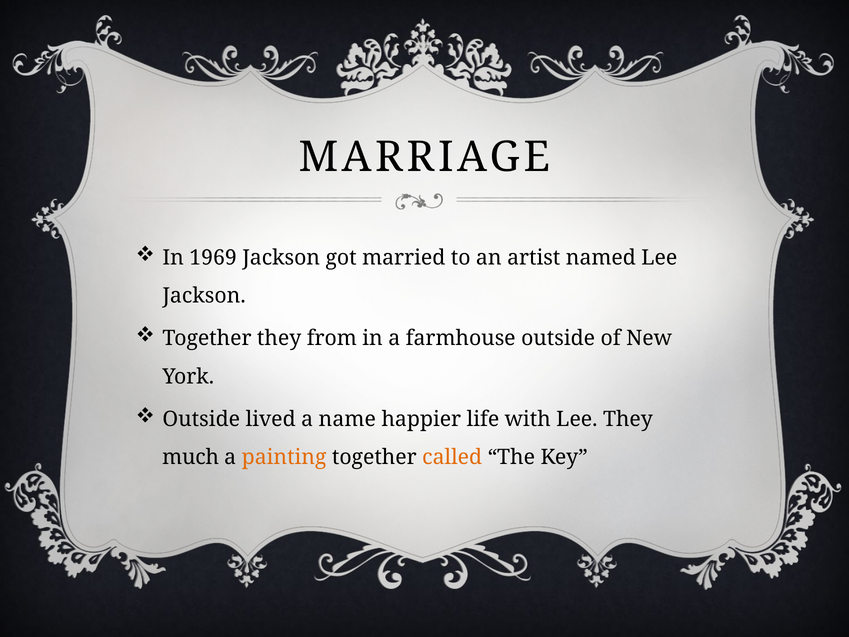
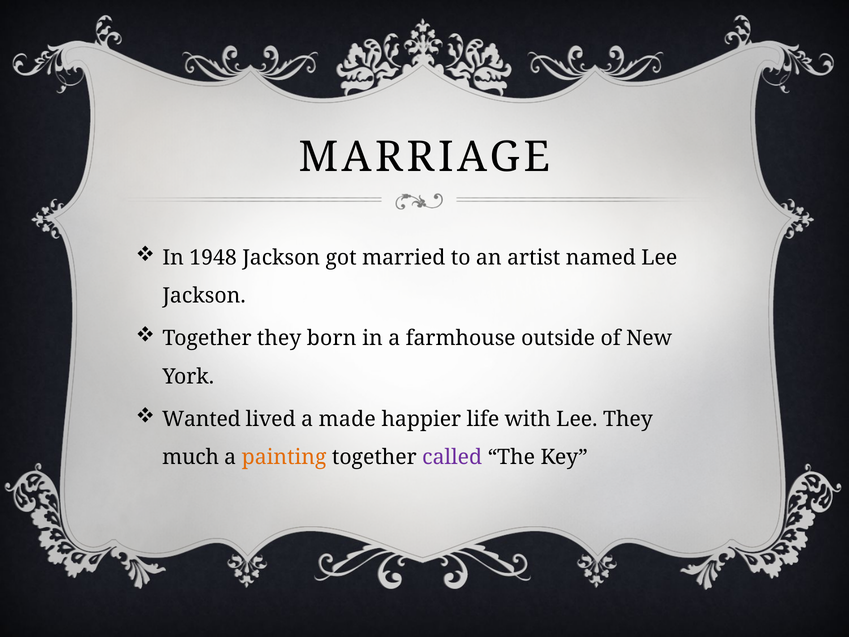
1969: 1969 -> 1948
from: from -> born
Outside at (201, 419): Outside -> Wanted
name: name -> made
called colour: orange -> purple
